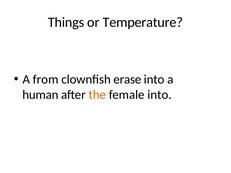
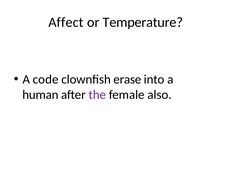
Things: Things -> Affect
from: from -> code
the colour: orange -> purple
female into: into -> also
